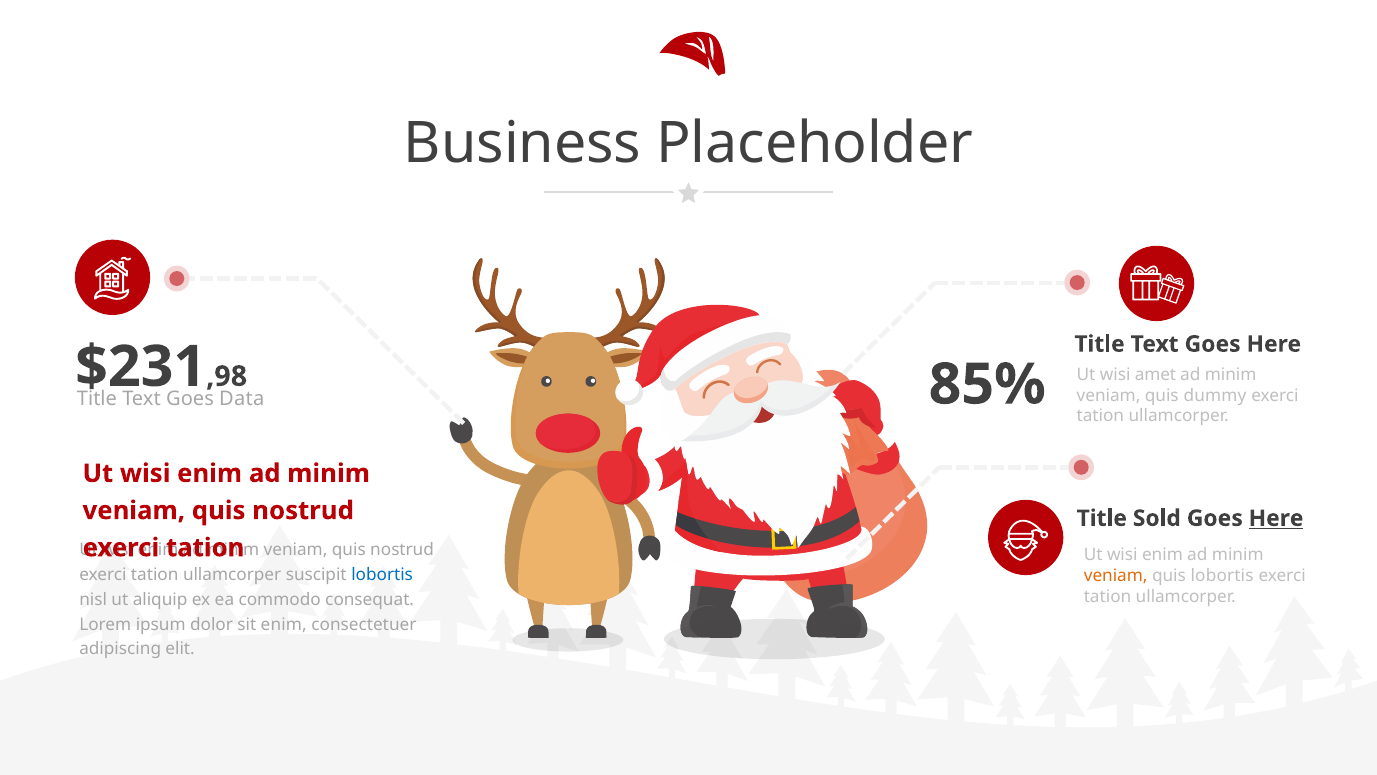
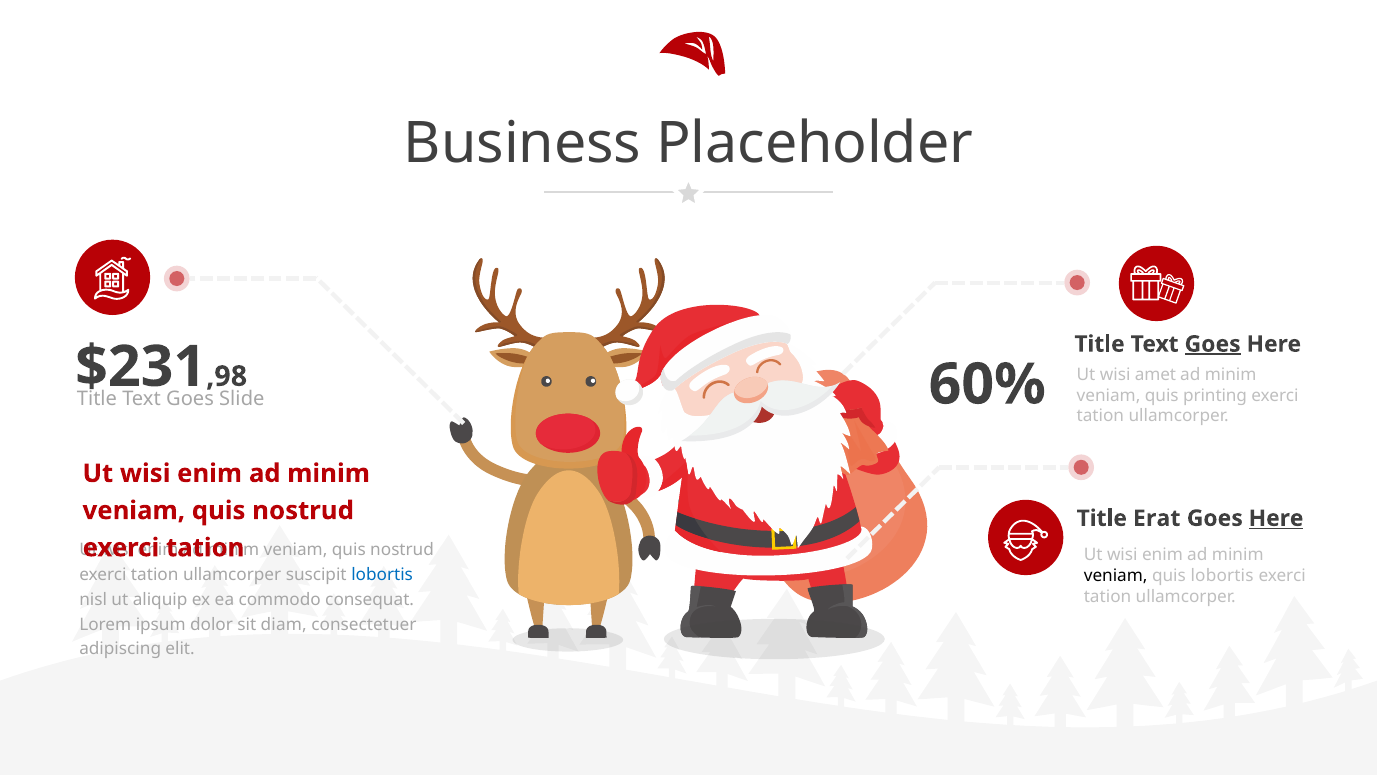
Goes at (1213, 344) underline: none -> present
85%: 85% -> 60%
dummy: dummy -> printing
Data: Data -> Slide
Sold: Sold -> Erat
veniam at (1116, 576) colour: orange -> black
sit enim: enim -> diam
